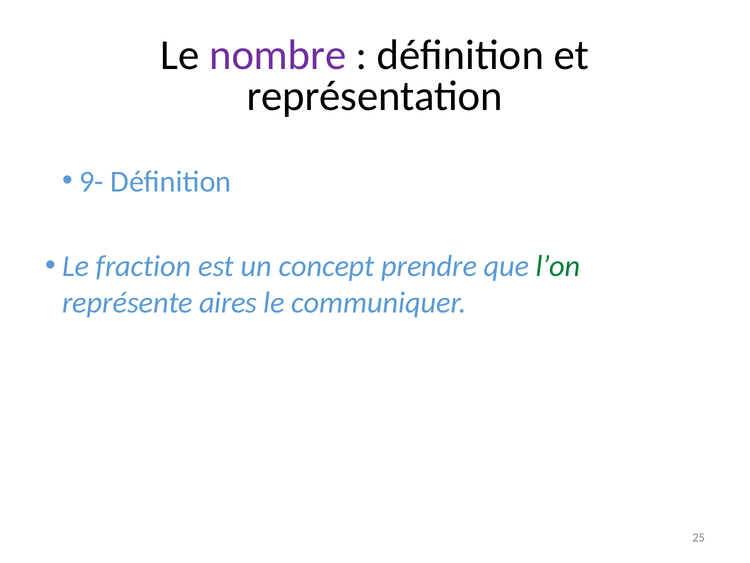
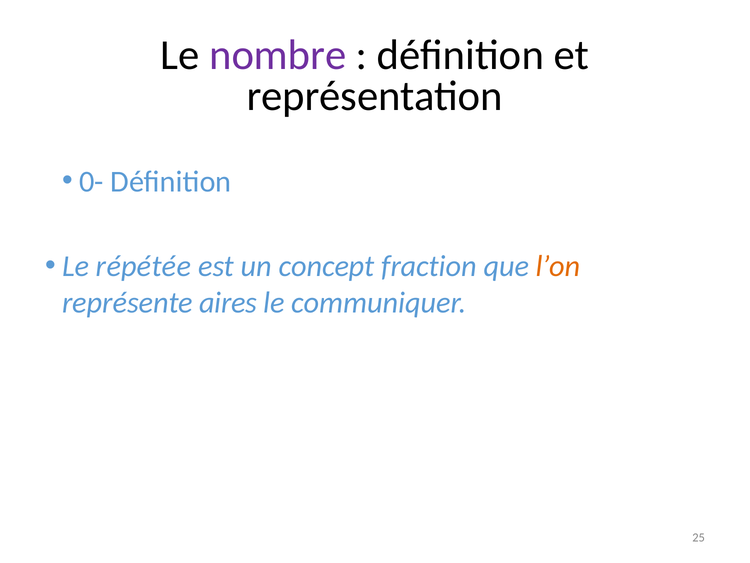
9-: 9- -> 0-
fraction: fraction -> répétée
prendre: prendre -> fraction
l’on colour: green -> orange
